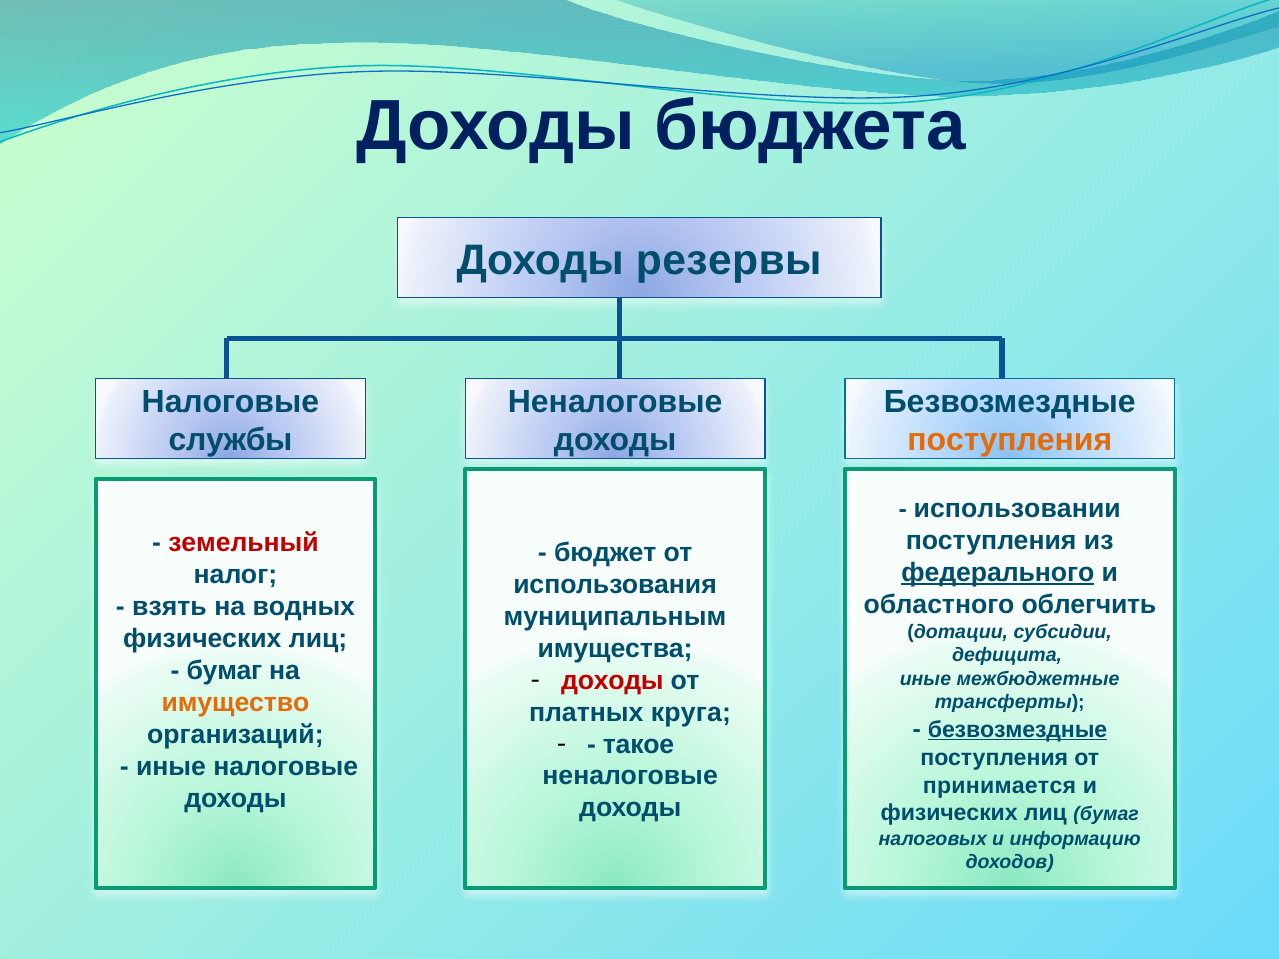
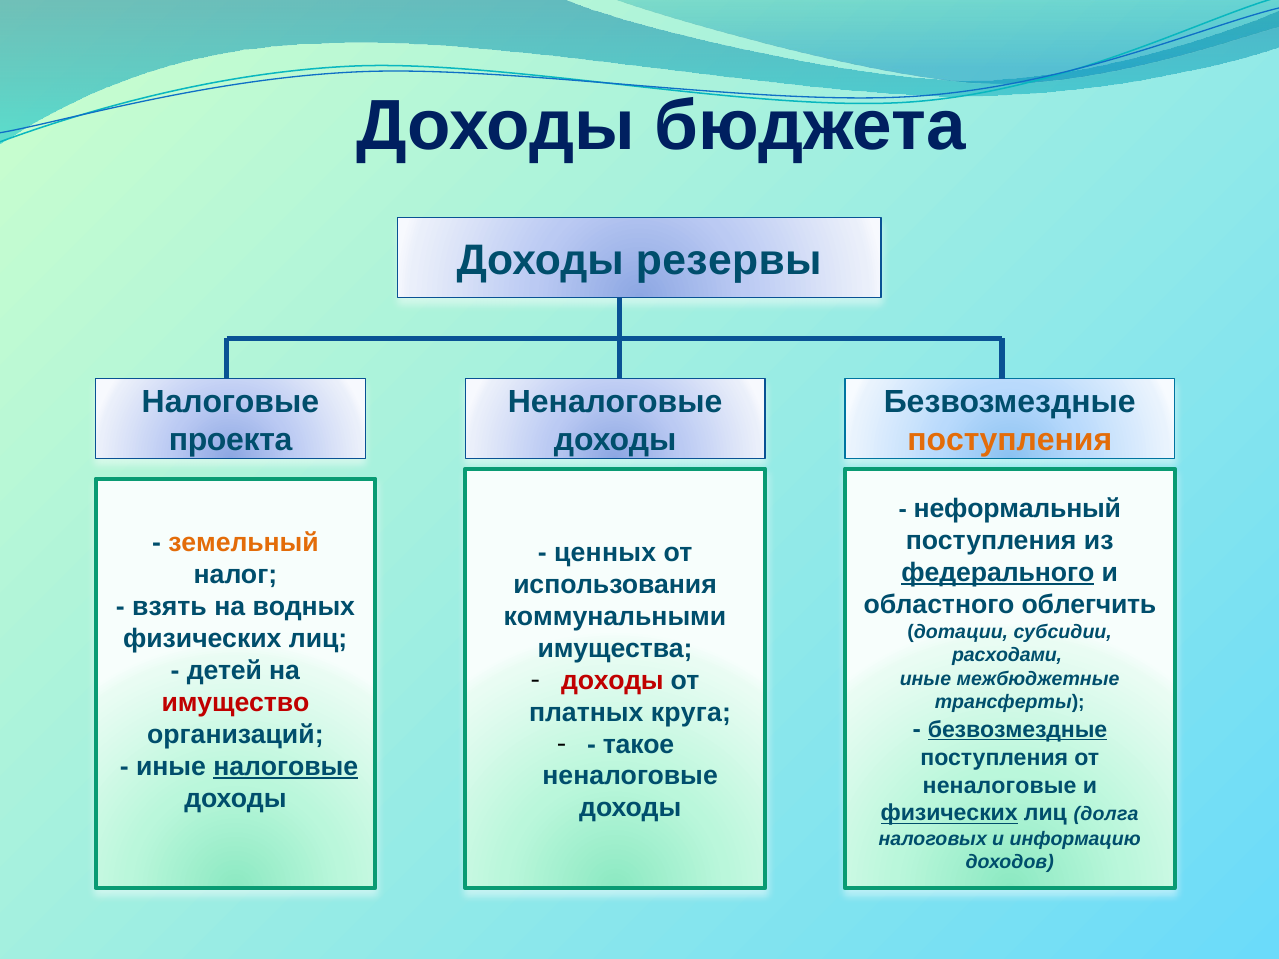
службы: службы -> проекта
использовании: использовании -> неформальный
земельный colour: red -> orange
бюджет: бюджет -> ценных
муниципальным: муниципальным -> коммунальными
дефицита: дефицита -> расходами
бумаг at (224, 671): бумаг -> детей
имущество colour: orange -> red
налоговые at (286, 766) underline: none -> present
принимается at (1000, 786): принимается -> неналоговые
физических at (949, 814) underline: none -> present
лиц бумаг: бумаг -> долга
